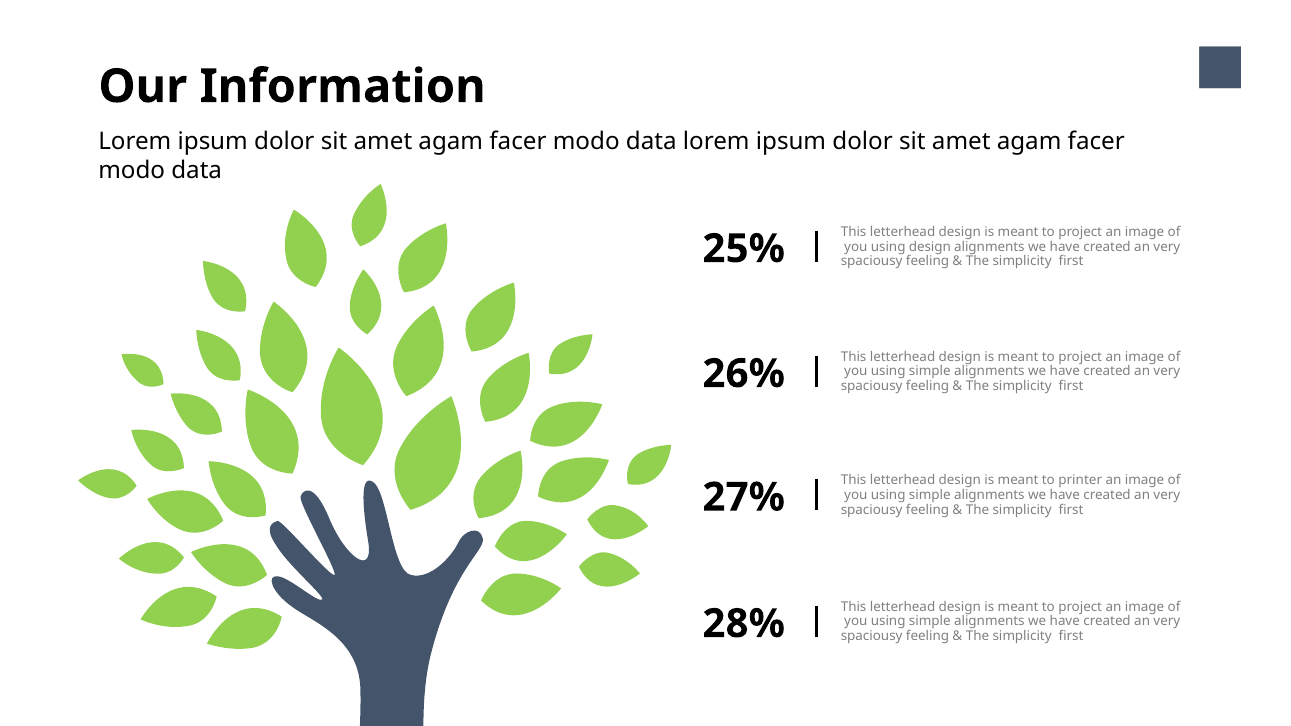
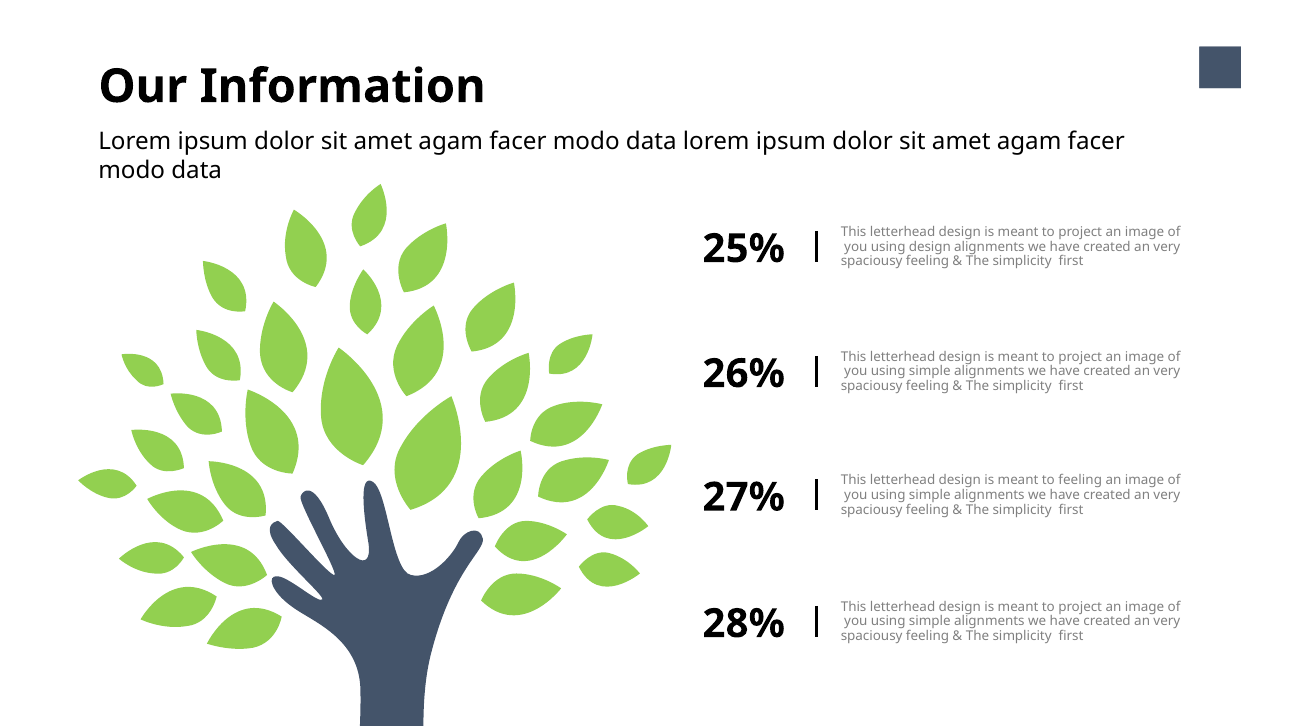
to printer: printer -> feeling
